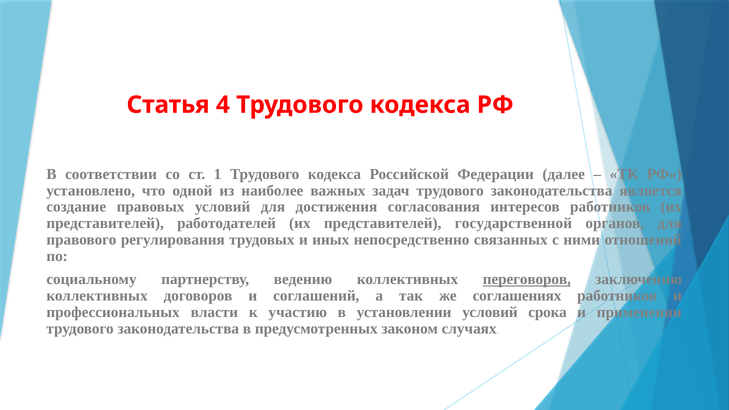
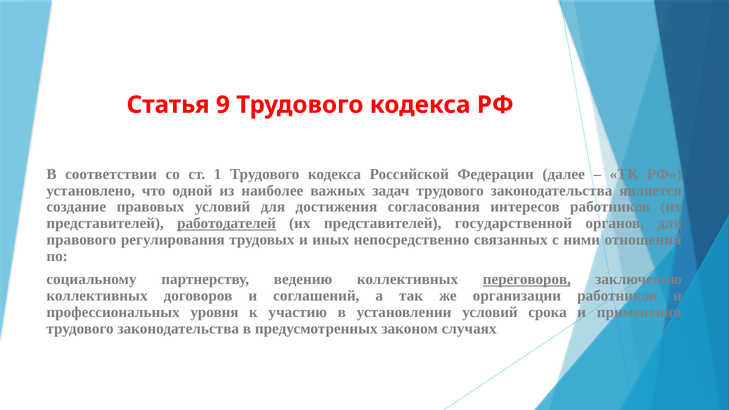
4: 4 -> 9
работодателей underline: none -> present
соглашениях: соглашениях -> организации
власти: власти -> уровня
